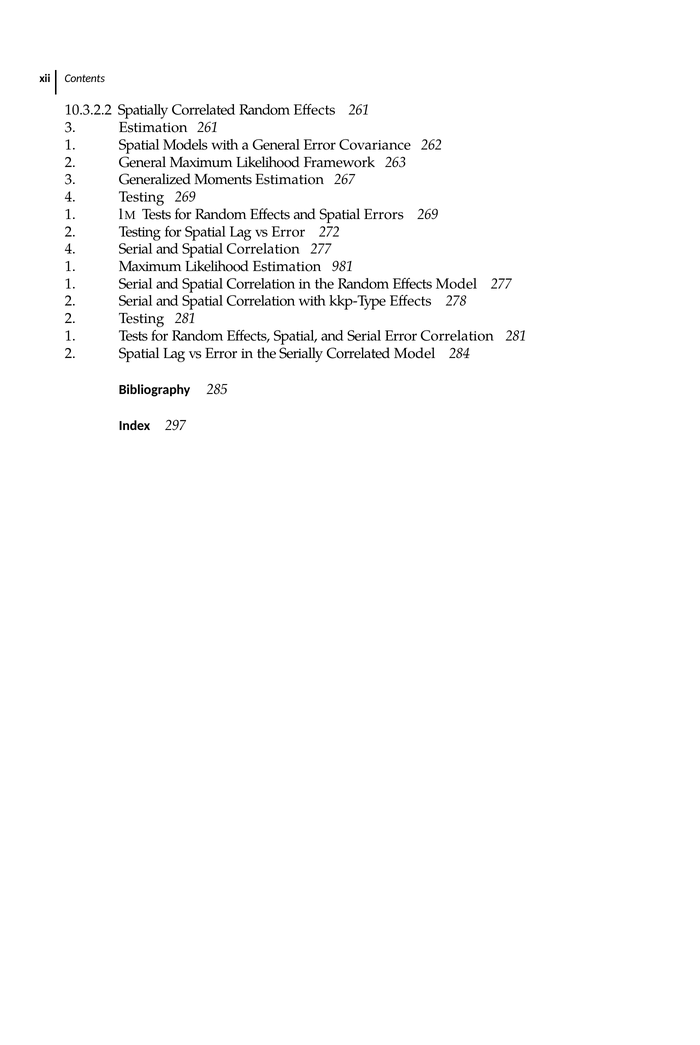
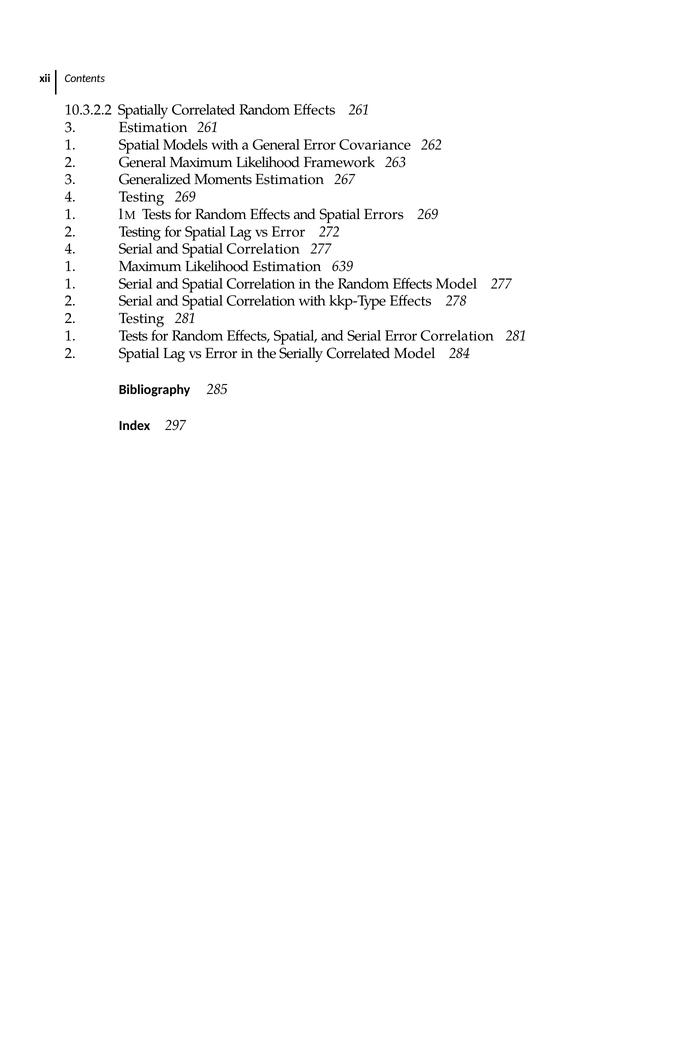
981: 981 -> 639
